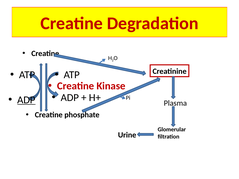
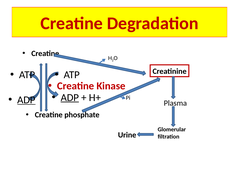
ADP at (70, 98) underline: none -> present
